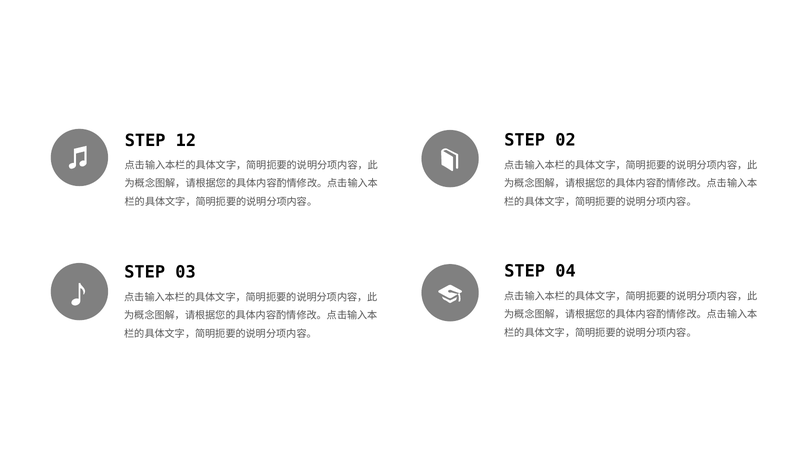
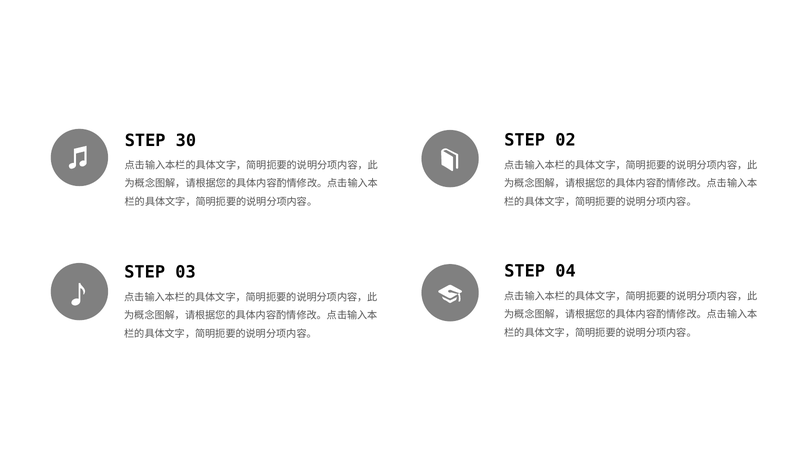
12: 12 -> 30
